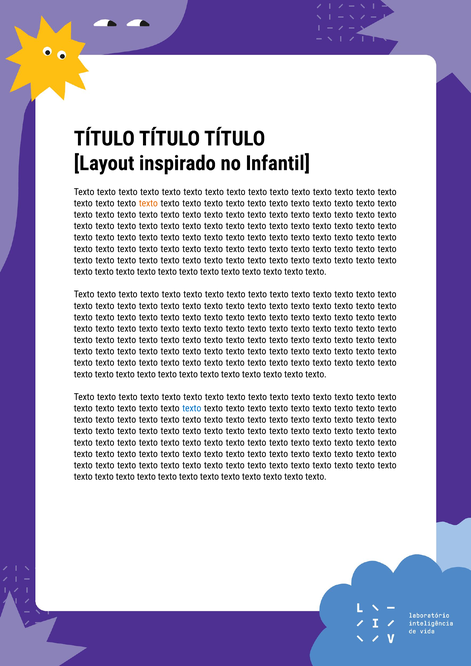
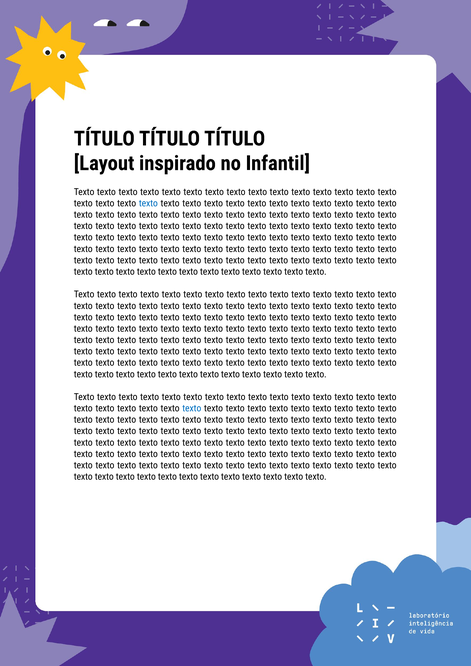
texto at (148, 203) colour: orange -> blue
